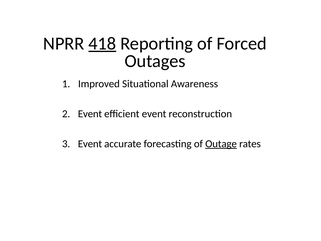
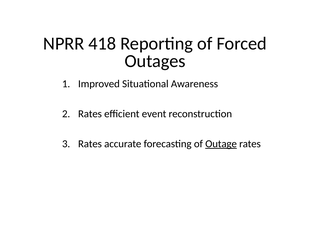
418 underline: present -> none
Event at (90, 114): Event -> Rates
Event at (90, 144): Event -> Rates
